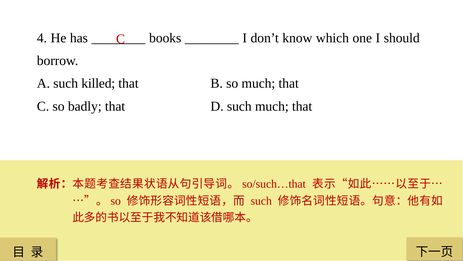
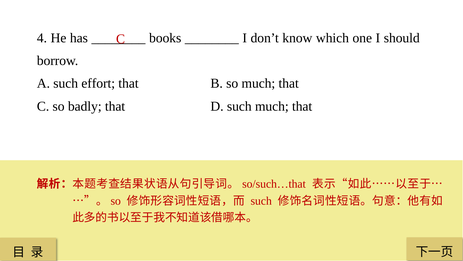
killed: killed -> effort
